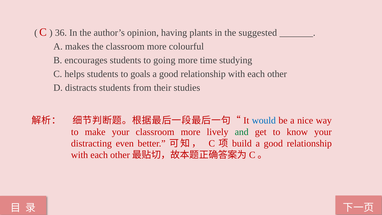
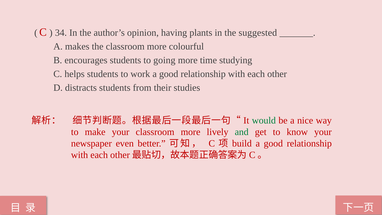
36: 36 -> 34
goals: goals -> work
would colour: blue -> green
distracting: distracting -> newspaper
